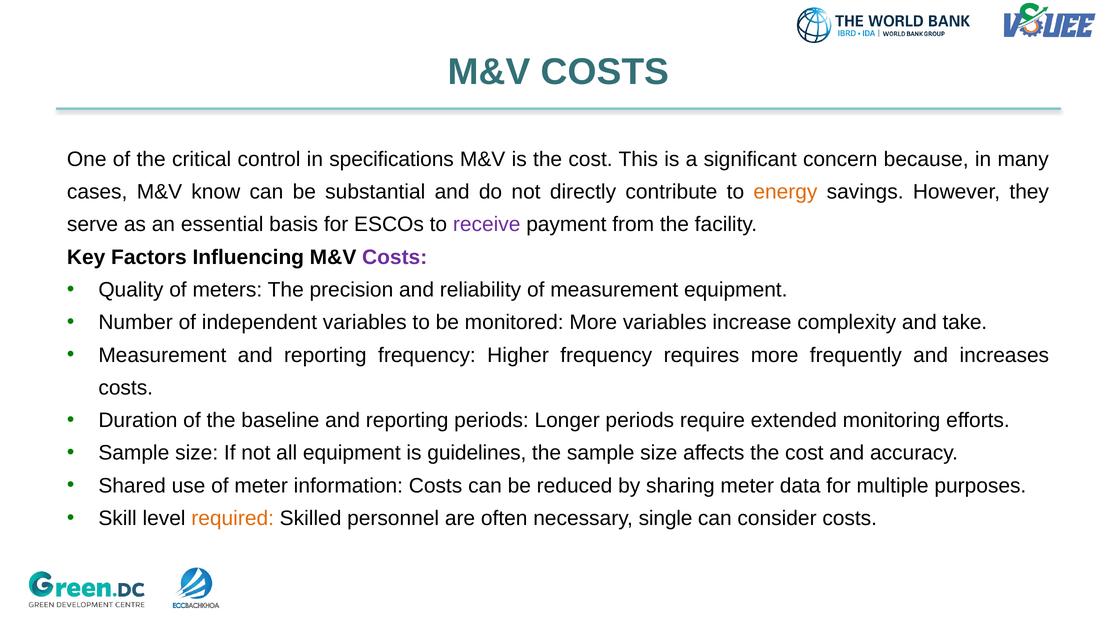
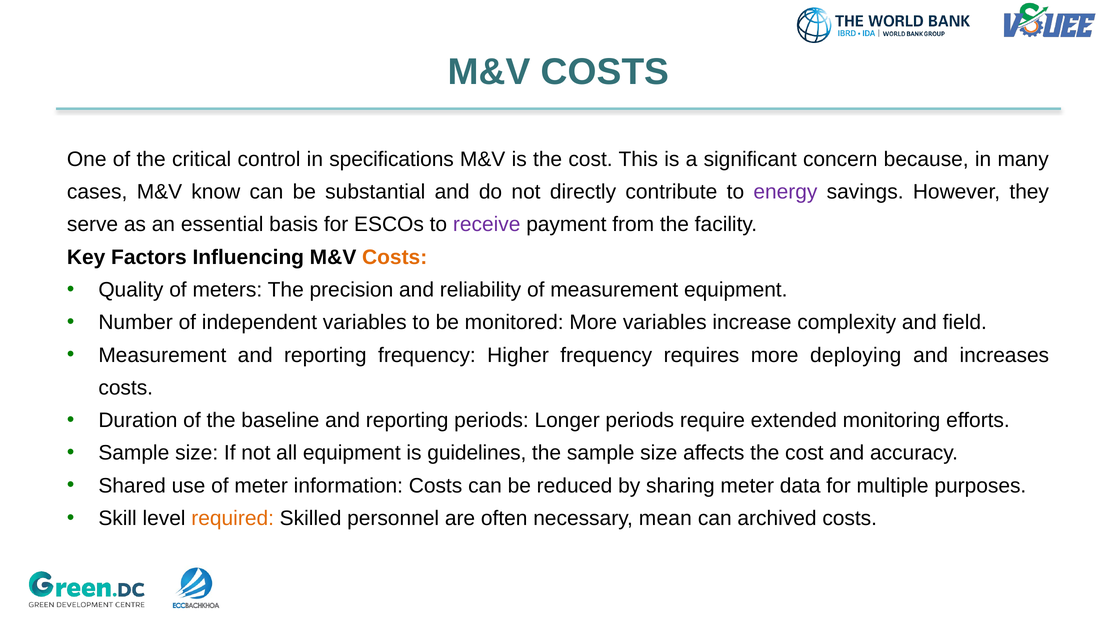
energy colour: orange -> purple
Costs at (395, 257) colour: purple -> orange
take: take -> field
frequently: frequently -> deploying
single: single -> mean
consider: consider -> archived
